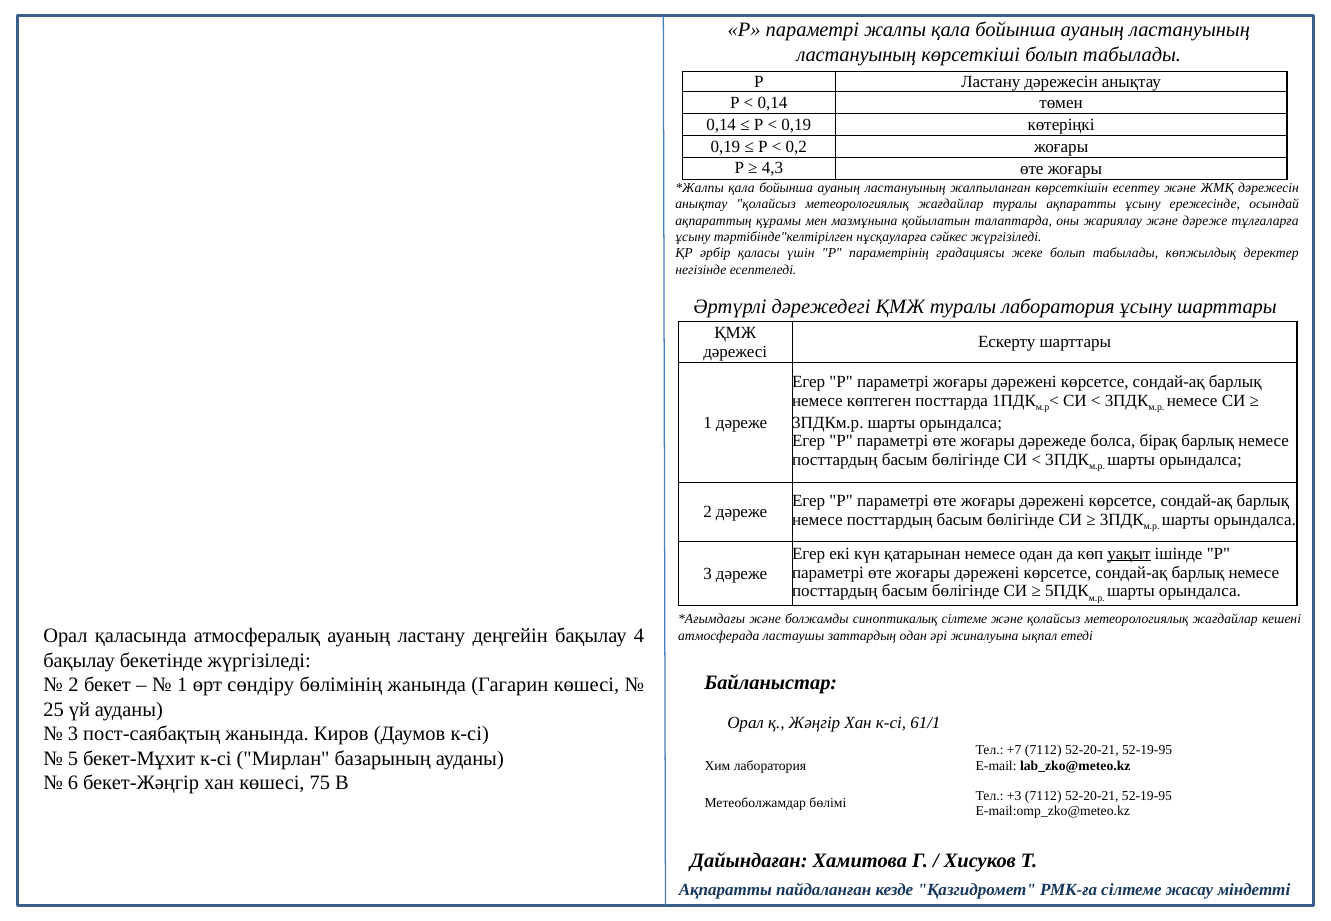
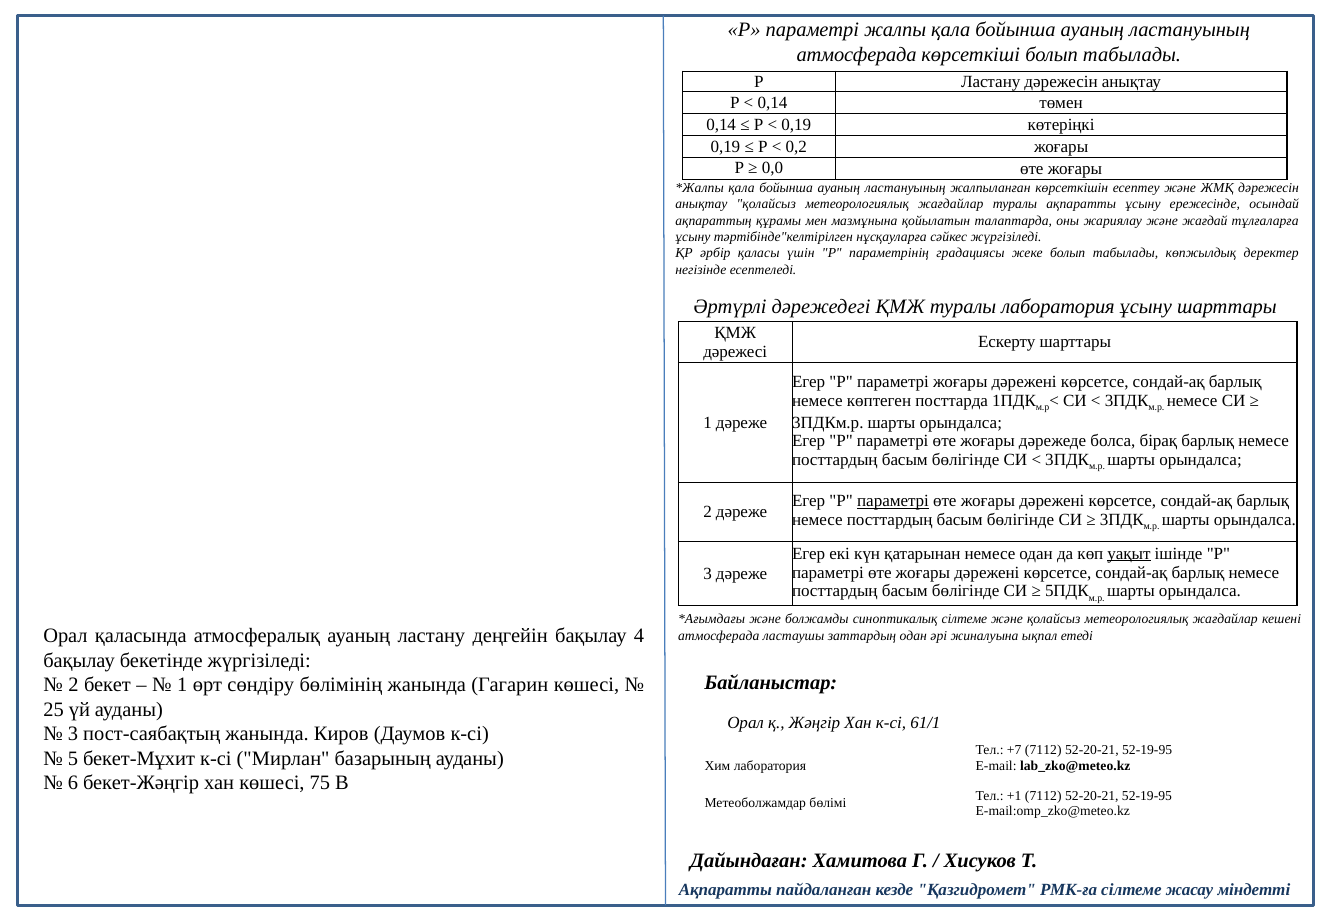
ластануының at (857, 54): ластануының -> атмосферада
4,3: 4,3 -> 0,0
және дәреже: дәреже -> жағдай
параметрі at (893, 501) underline: none -> present
+3: +3 -> +1
